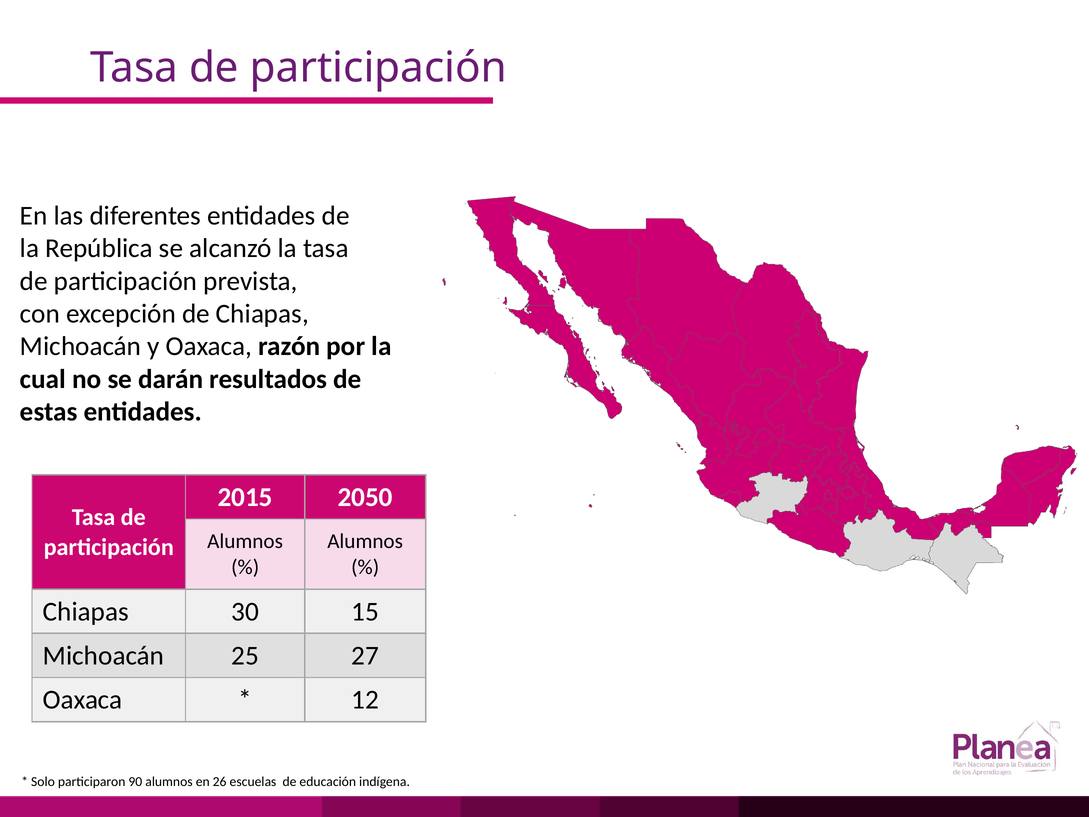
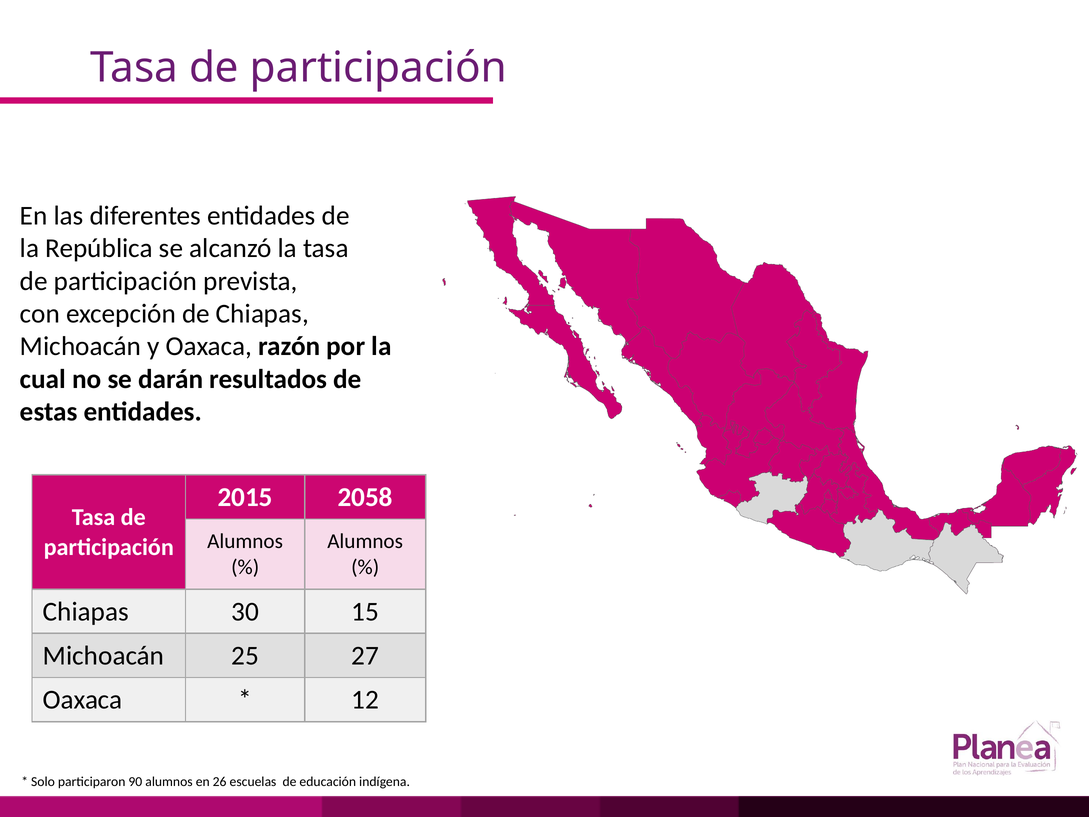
2050: 2050 -> 2058
